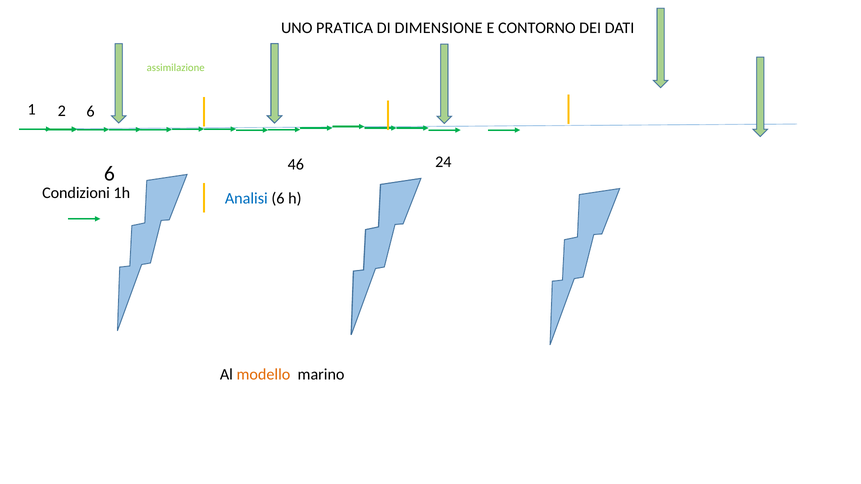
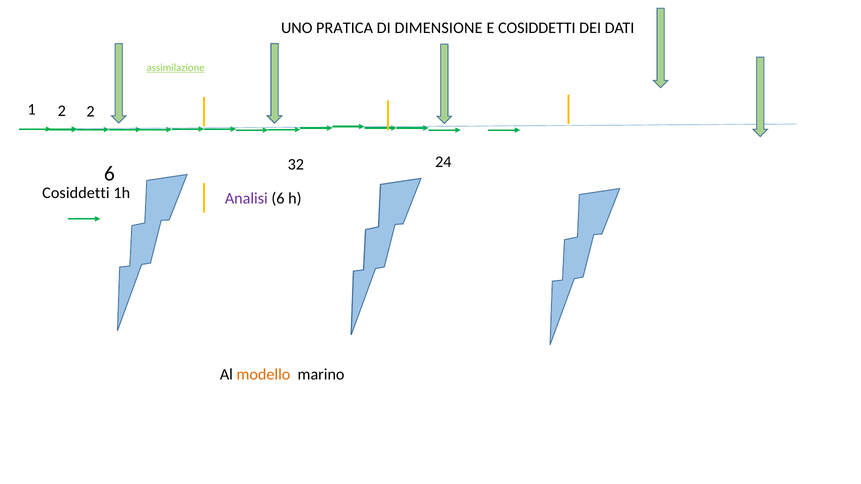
E CONTORNO: CONTORNO -> COSIDDETTI
assimilazione underline: none -> present
2 6: 6 -> 2
46: 46 -> 32
Condizioni at (76, 193): Condizioni -> Cosiddetti
Analisi colour: blue -> purple
